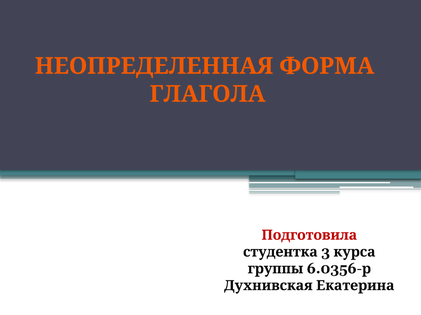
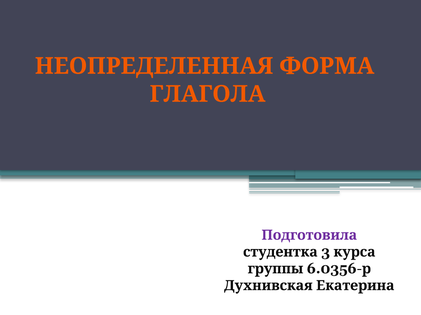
Подготовила colour: red -> purple
